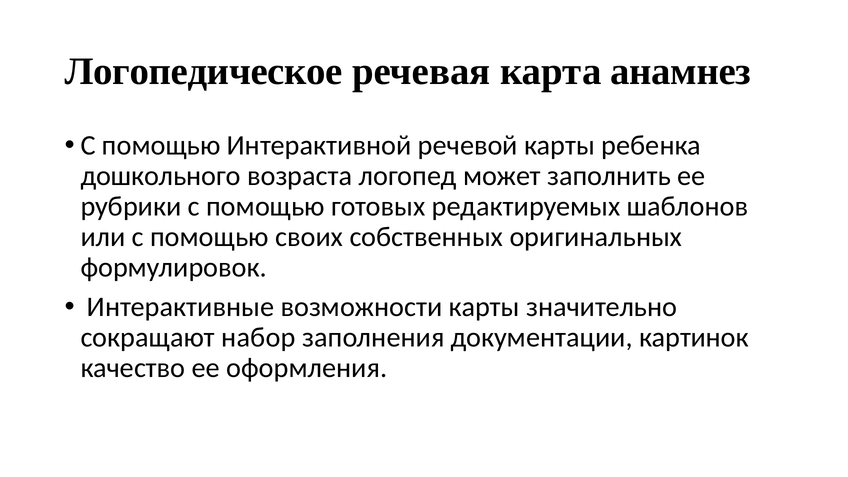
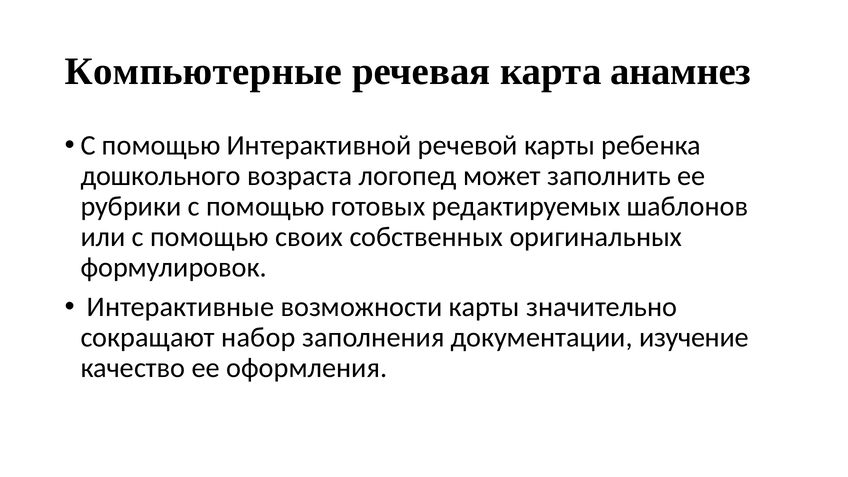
Логопедическое: Логопедическое -> Компьютерные
картинок: картинок -> изучение
